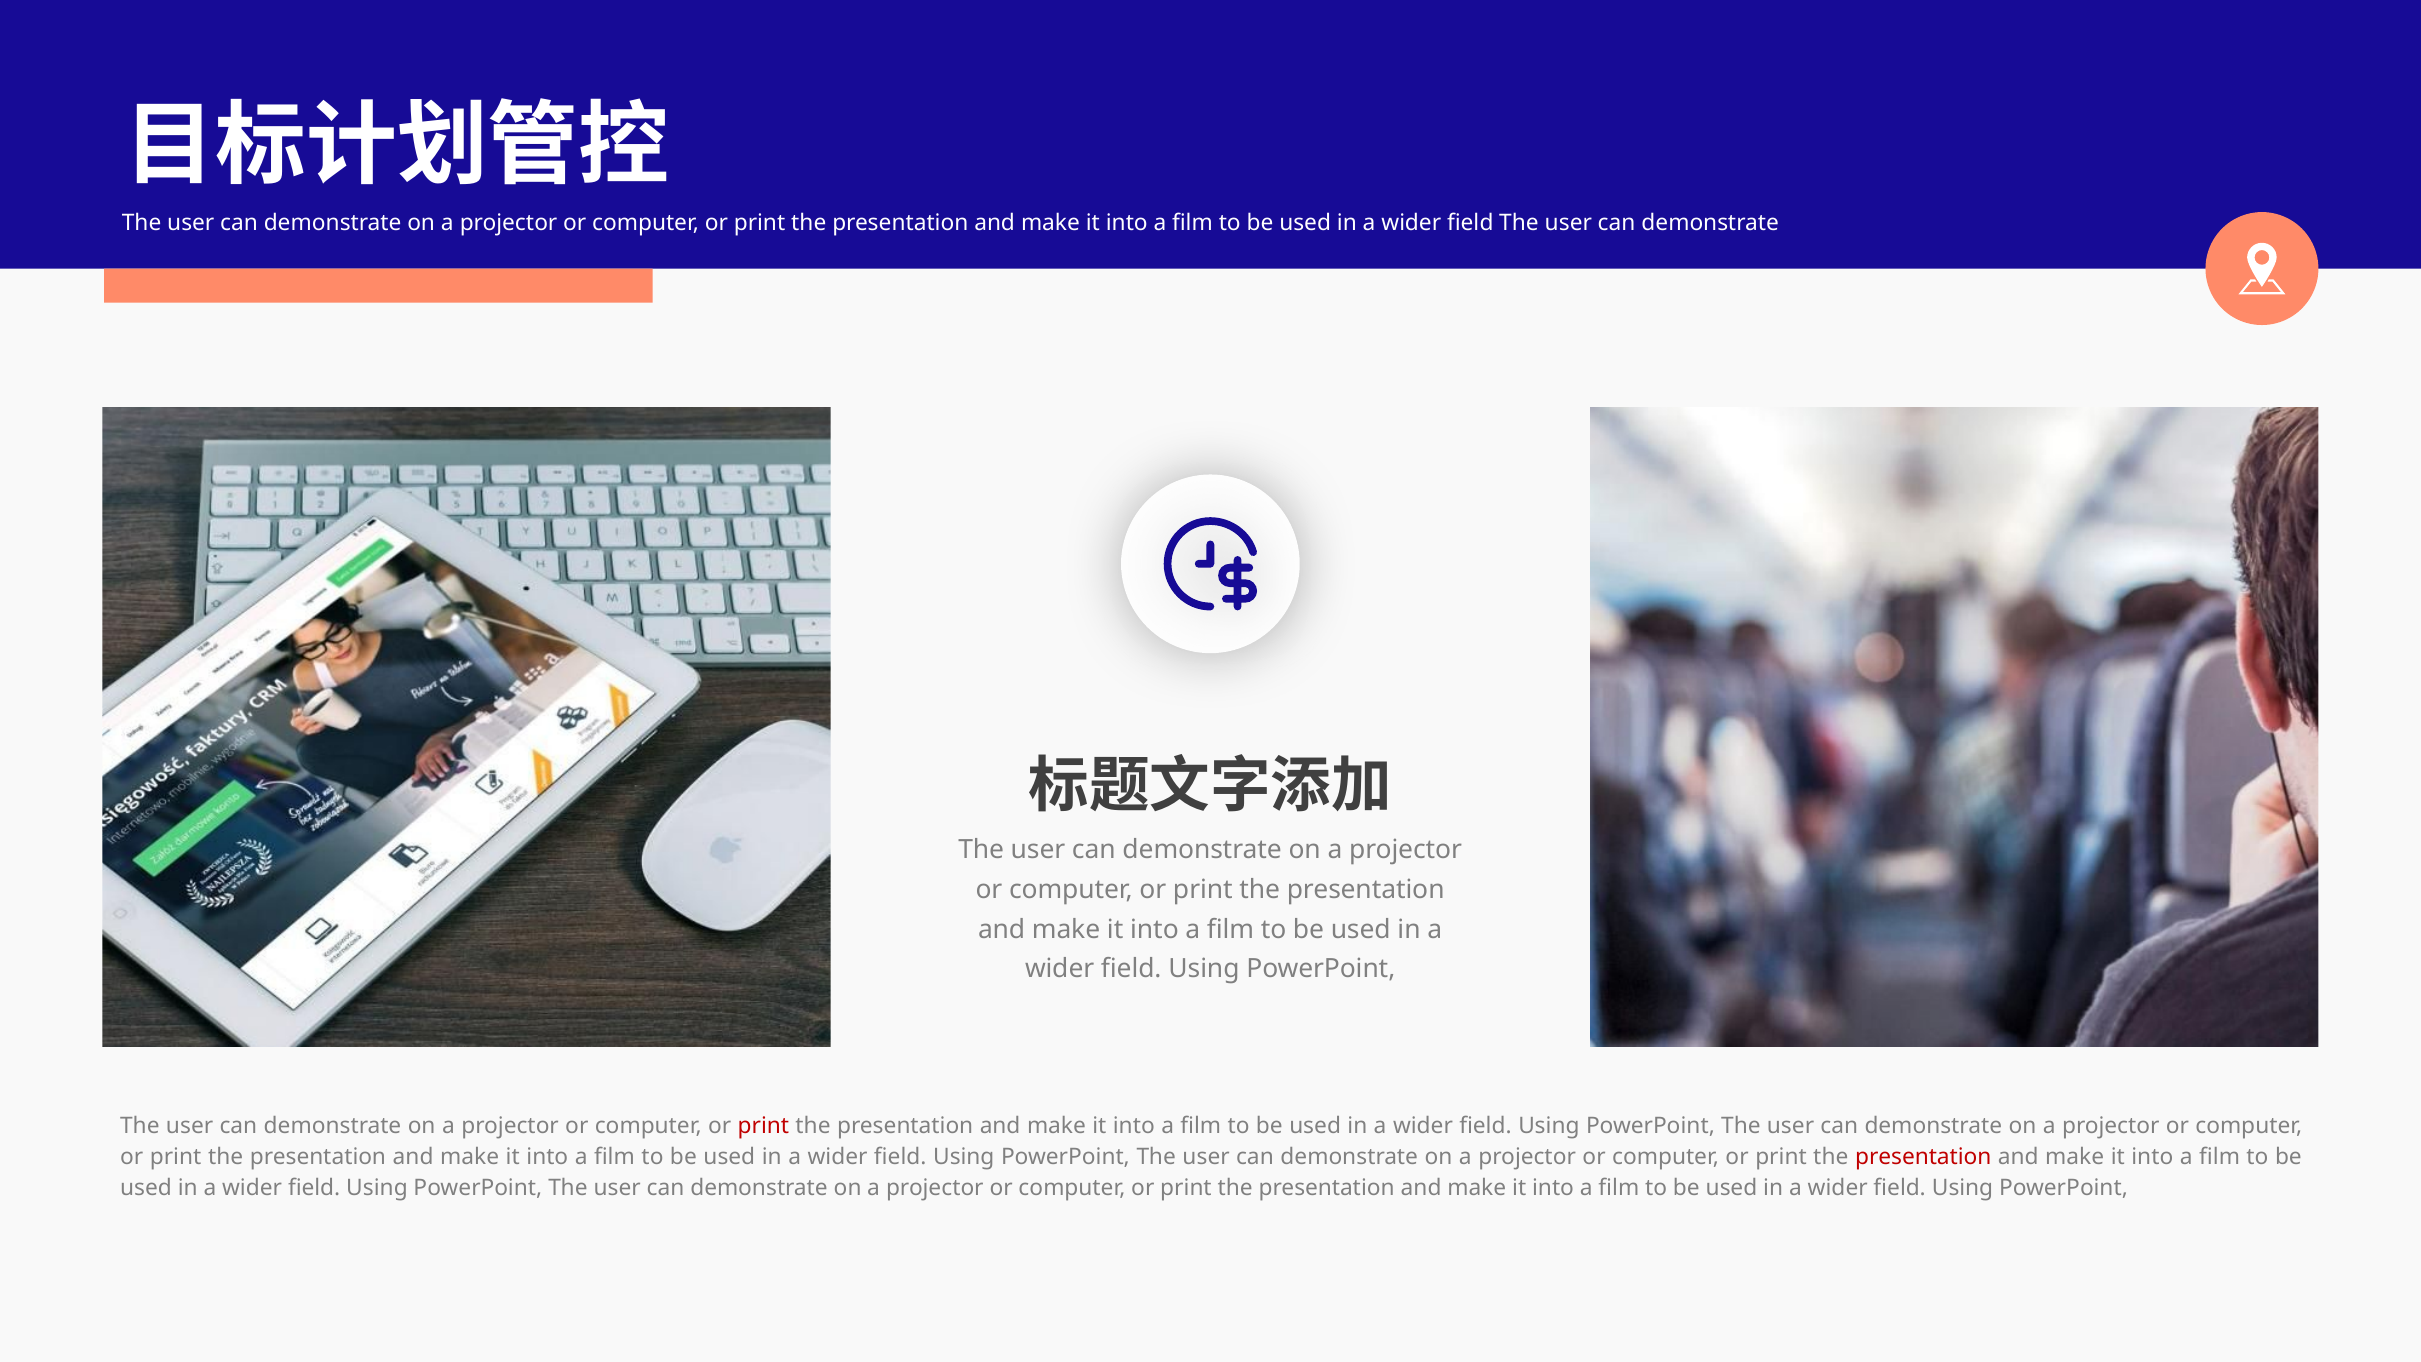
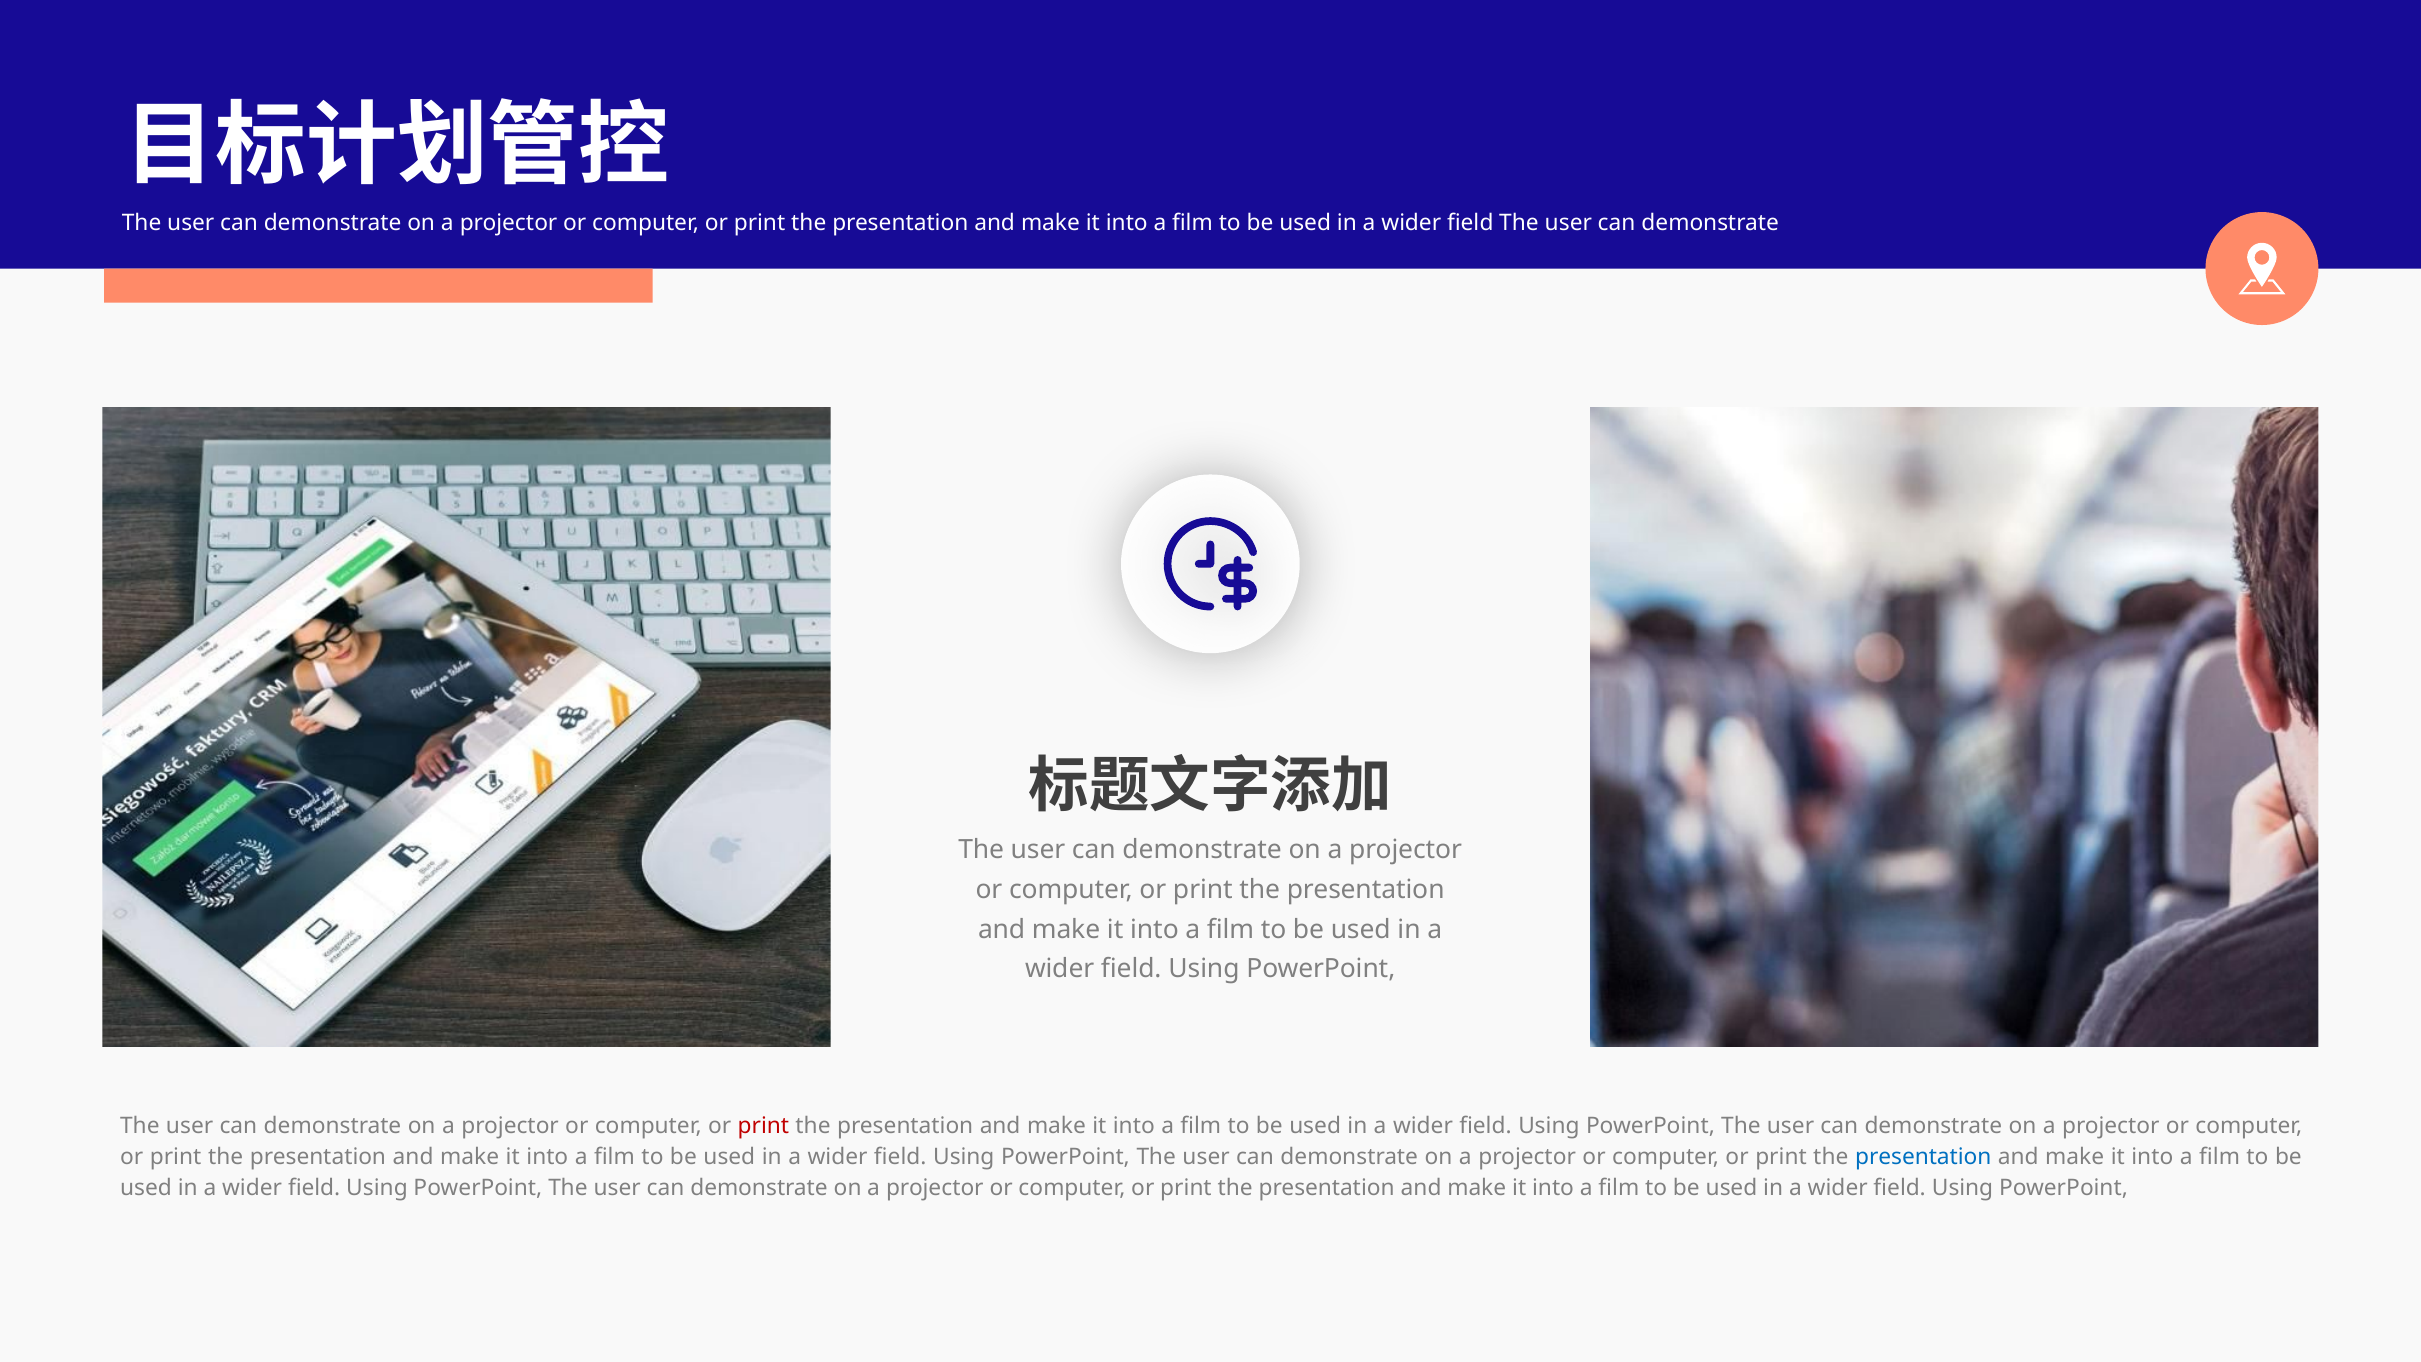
presentation at (1923, 1157) colour: red -> blue
